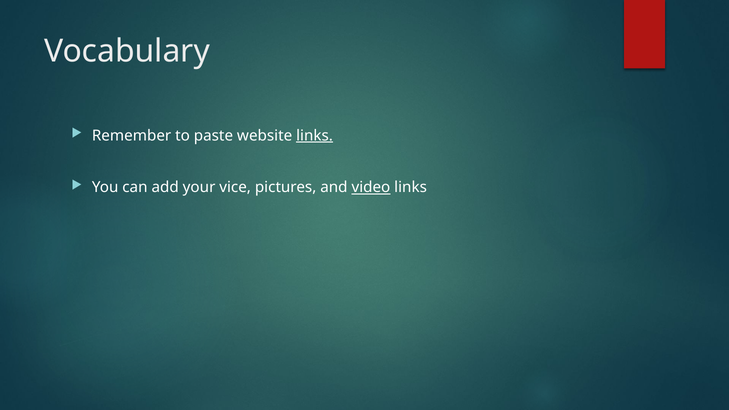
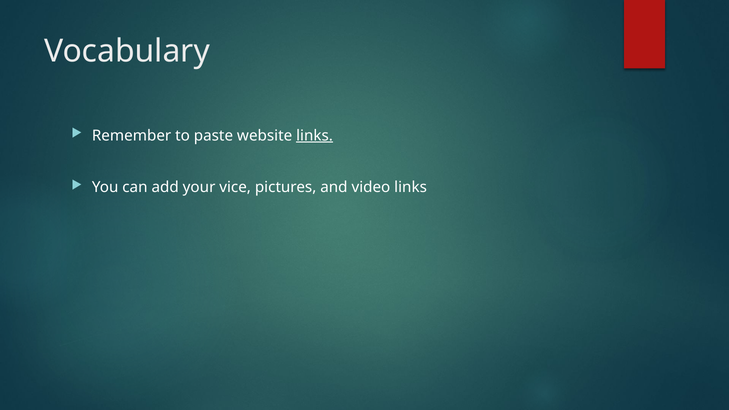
video underline: present -> none
